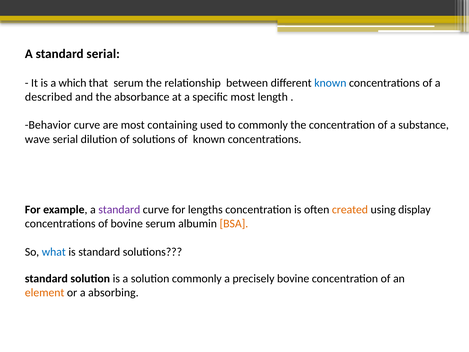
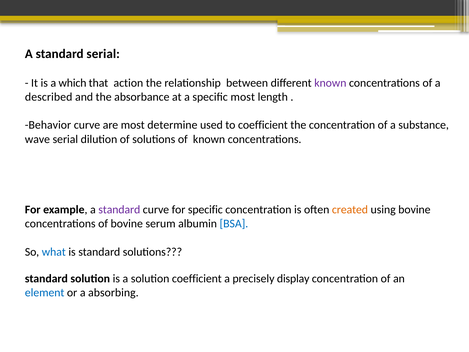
that serum: serum -> action
known at (330, 83) colour: blue -> purple
containing: containing -> determine
to commonly: commonly -> coefficient
for lengths: lengths -> specific
using display: display -> bovine
BSA colour: orange -> blue
solution commonly: commonly -> coefficient
precisely bovine: bovine -> display
element colour: orange -> blue
